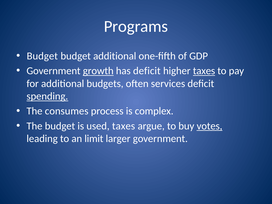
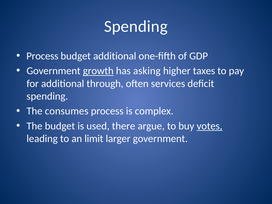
Programs at (136, 26): Programs -> Spending
Budget at (42, 56): Budget -> Process
has deficit: deficit -> asking
taxes at (204, 71) underline: present -> none
budgets: budgets -> through
spending at (47, 96) underline: present -> none
used taxes: taxes -> there
